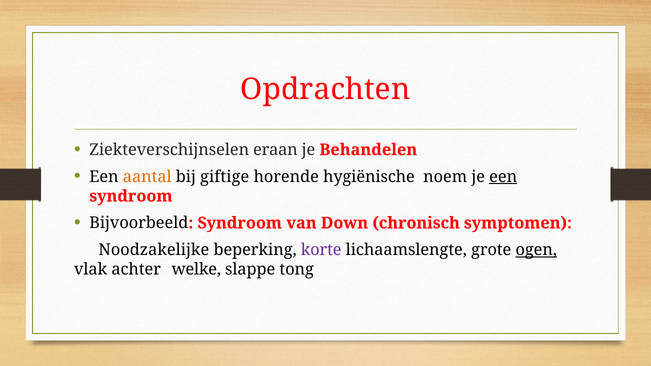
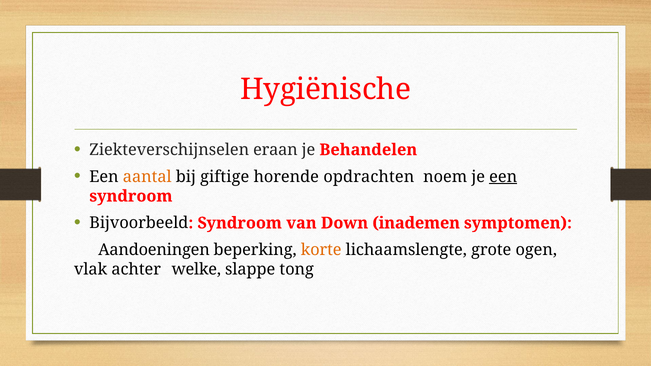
Opdrachten: Opdrachten -> Hygiënische
hygiënische: hygiënische -> opdrachten
chronisch: chronisch -> inademen
Noodzakelijke: Noodzakelijke -> Aandoeningen
korte colour: purple -> orange
ogen underline: present -> none
